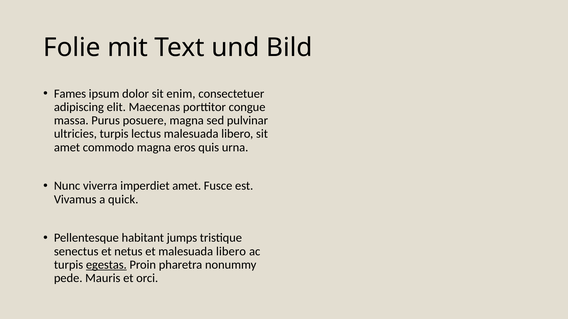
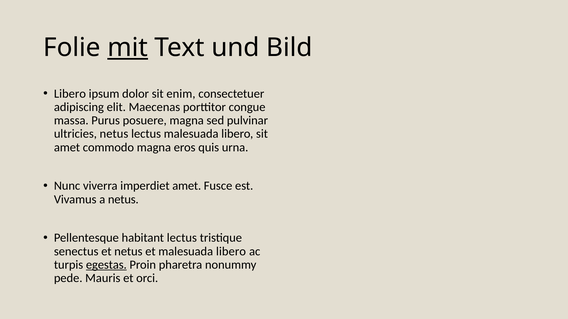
mit underline: none -> present
Fames at (70, 94): Fames -> Libero
ultricies turpis: turpis -> netus
a quick: quick -> netus
habitant jumps: jumps -> lectus
